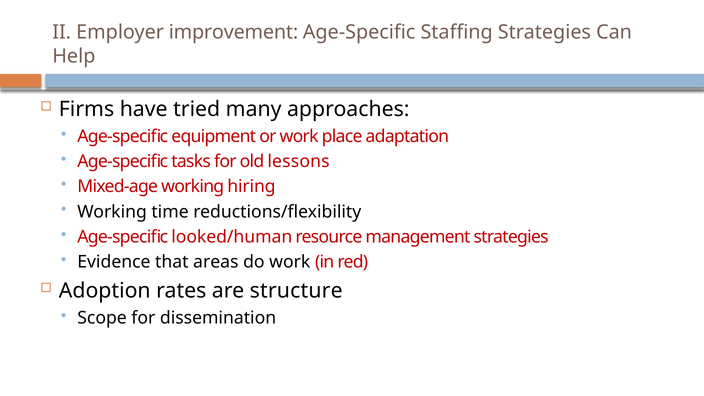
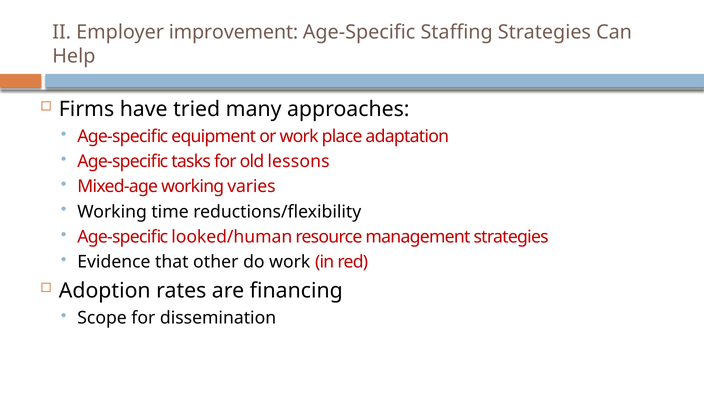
hiring: hiring -> varies
areas: areas -> other
structure: structure -> financing
